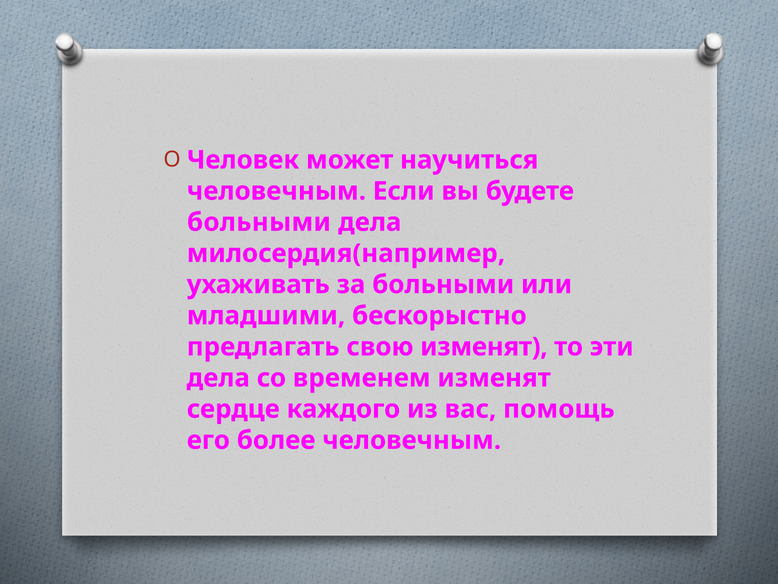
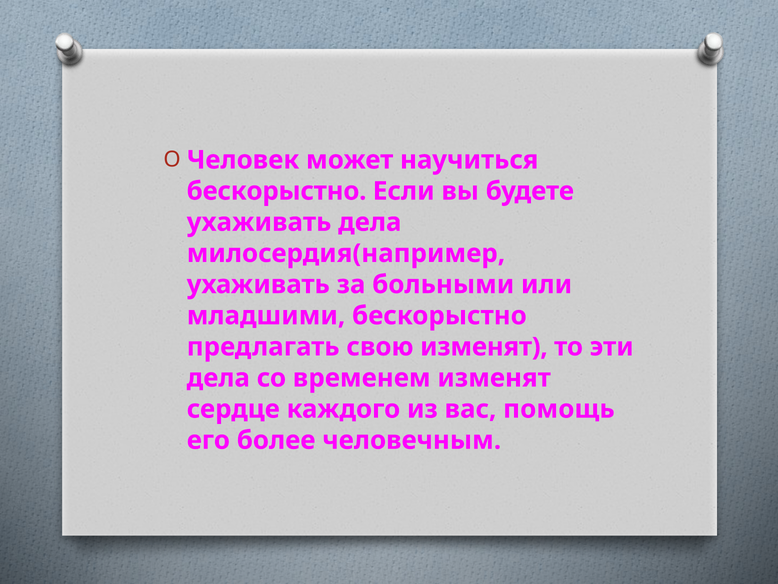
человечным at (276, 191): человечным -> бескорыстно
больными at (259, 222): больными -> ухаживать
